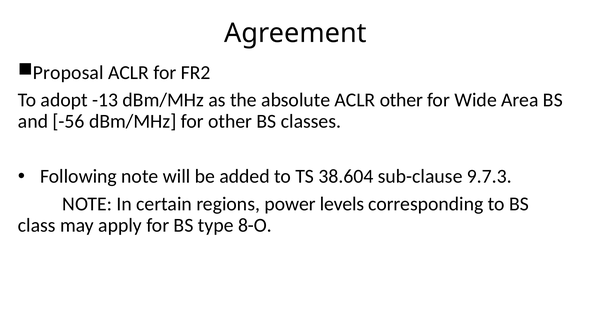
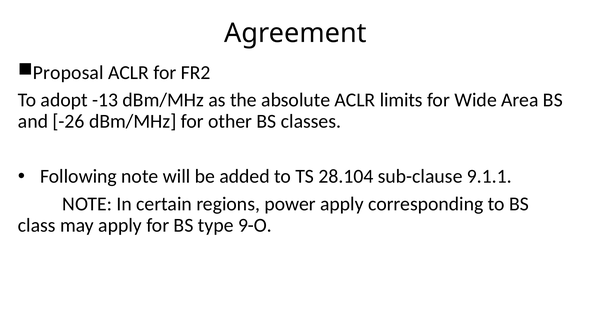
ACLR other: other -> limits
-56: -56 -> -26
38.604: 38.604 -> 28.104
9.7.3: 9.7.3 -> 9.1.1
power levels: levels -> apply
8-O: 8-O -> 9-O
